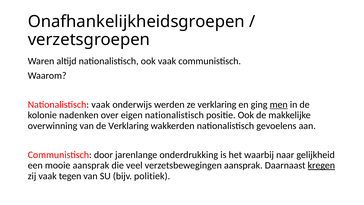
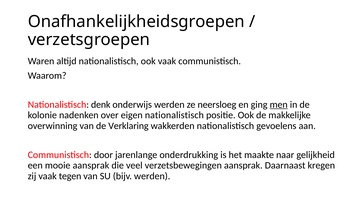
Nationalistisch vaak: vaak -> denk
ze verklaring: verklaring -> neersloeg
waarbij: waarbij -> maakte
kregen underline: present -> none
bijv politiek: politiek -> werden
